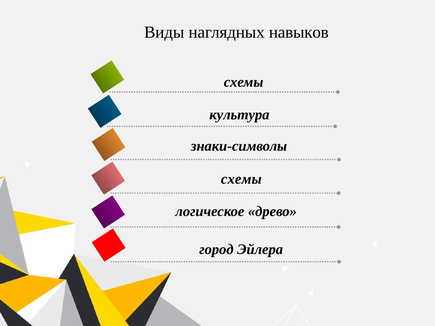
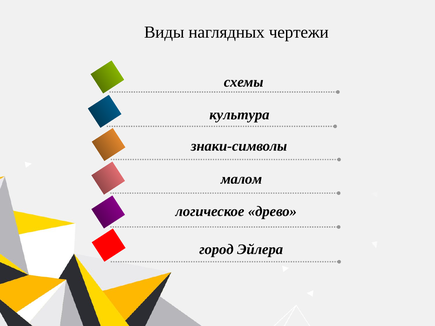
навыков: навыков -> чертежи
схемы at (241, 179): схемы -> малом
